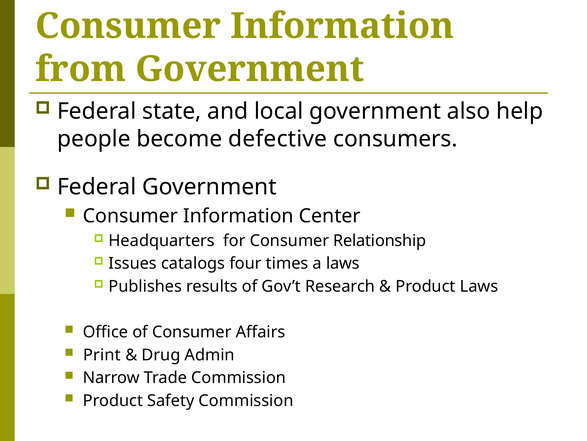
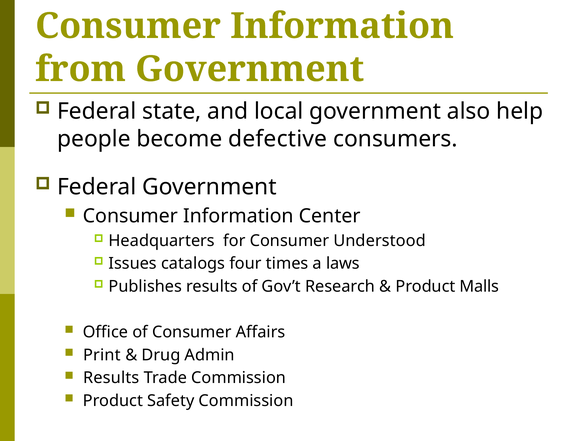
Relationship: Relationship -> Understood
Product Laws: Laws -> Malls
Narrow at (111, 377): Narrow -> Results
